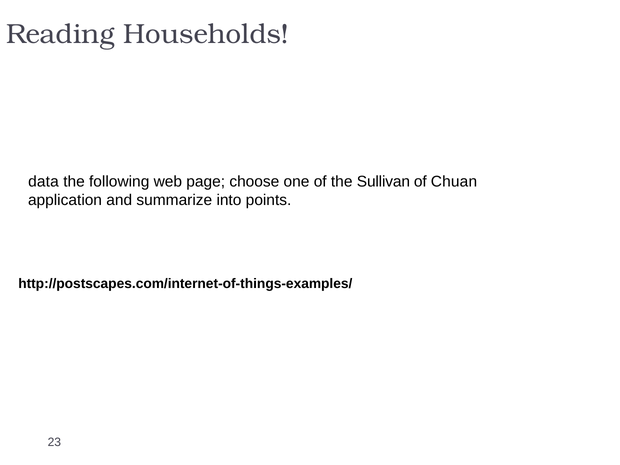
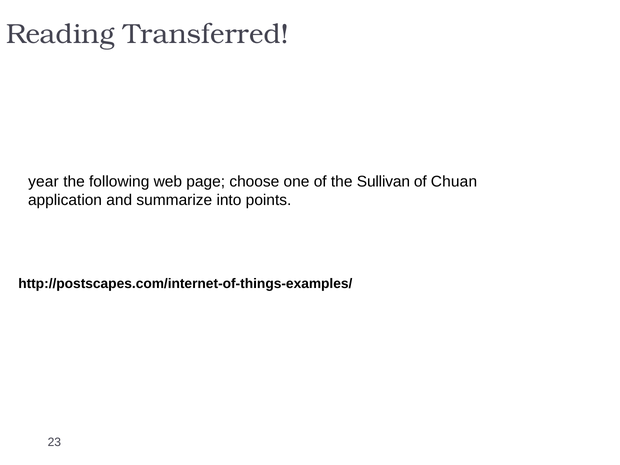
Households: Households -> Transferred
data: data -> year
